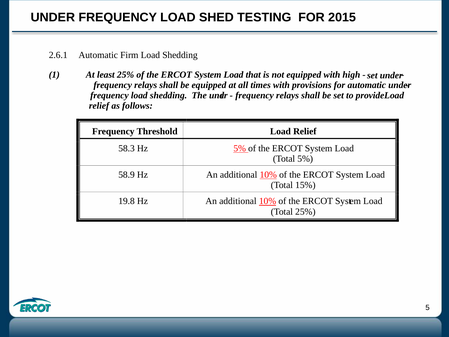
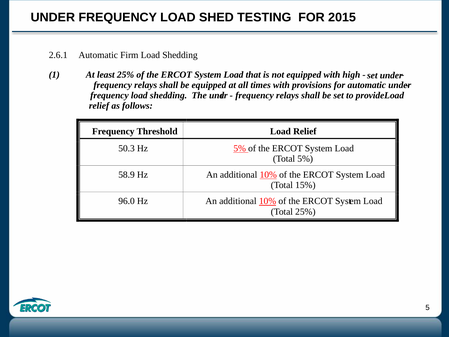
58.3: 58.3 -> 50.3
19.8: 19.8 -> 96.0
